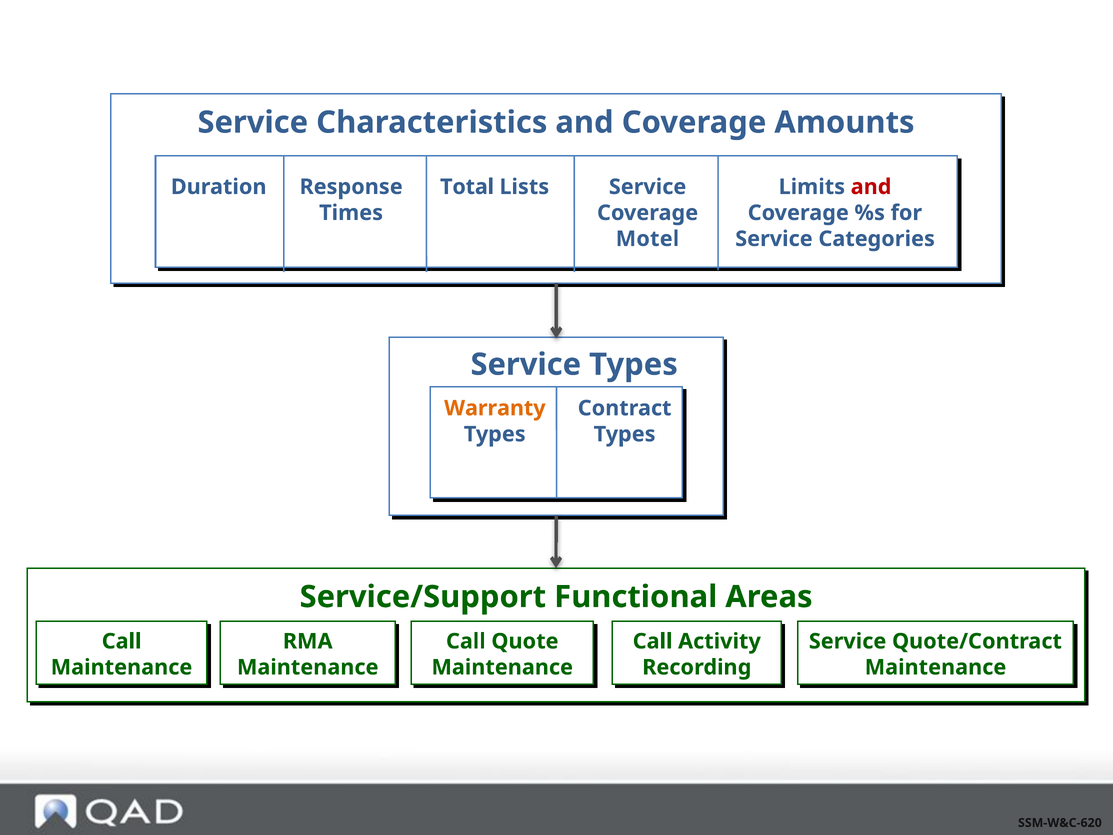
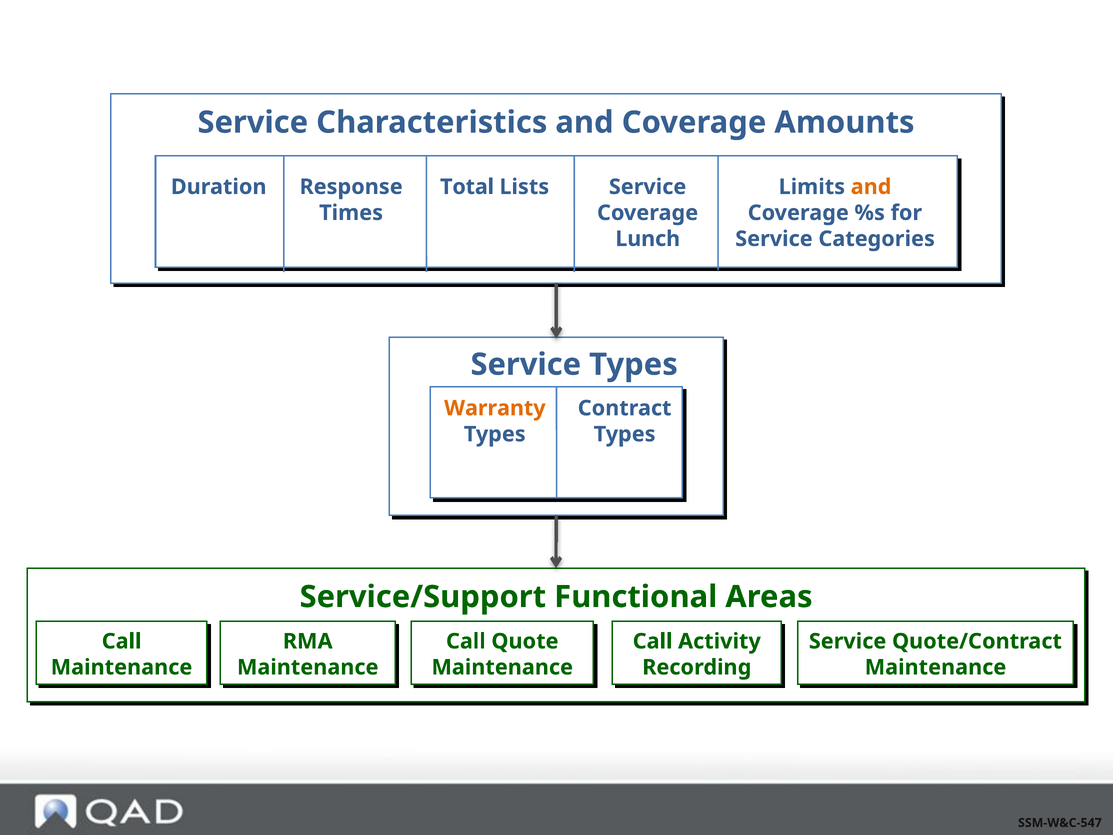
and at (871, 187) colour: red -> orange
Motel: Motel -> Lunch
SSM-W&C-620: SSM-W&C-620 -> SSM-W&C-547
